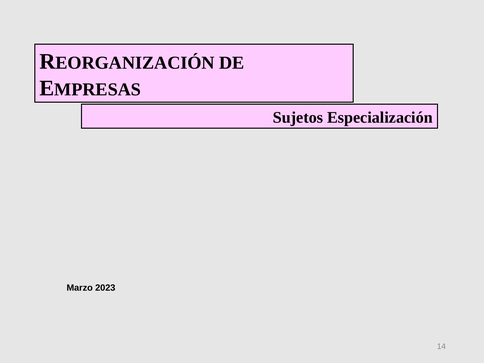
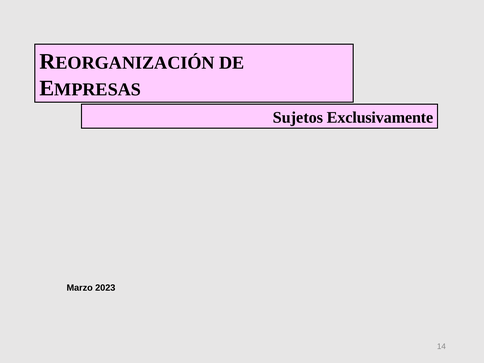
Especialización: Especialización -> Exclusivamente
